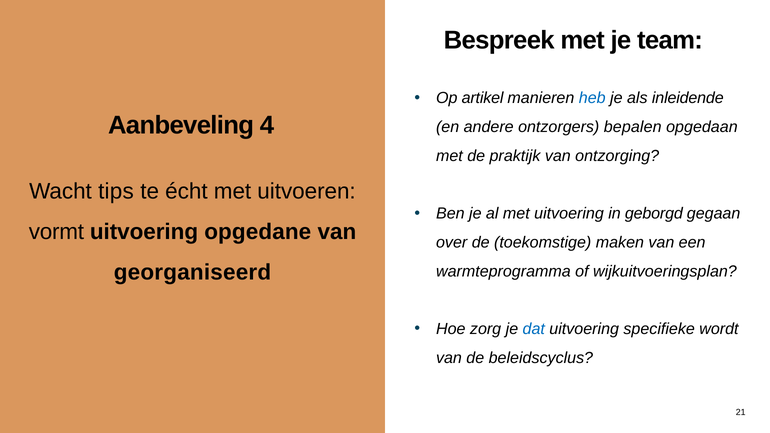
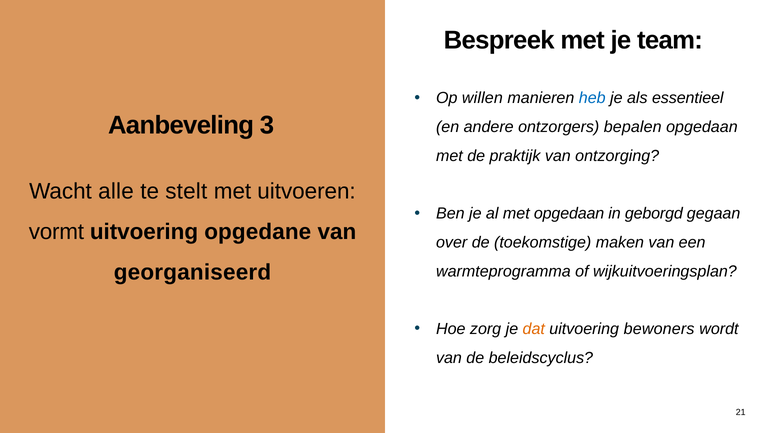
artikel: artikel -> willen
inleidende: inleidende -> essentieel
4: 4 -> 3
tips: tips -> alle
écht: écht -> stelt
met uitvoering: uitvoering -> opgedaan
dat colour: blue -> orange
specifieke: specifieke -> bewoners
